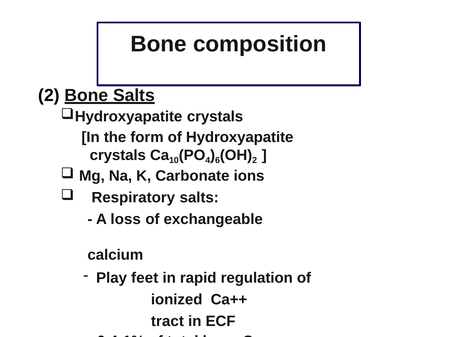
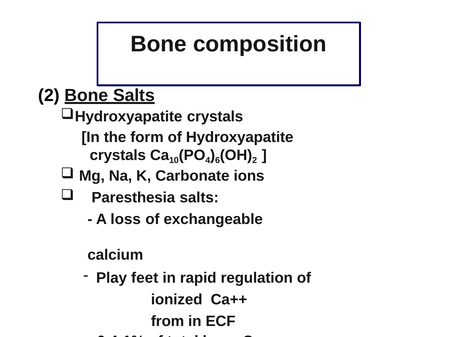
Respiratory: Respiratory -> Paresthesia
tract: tract -> from
